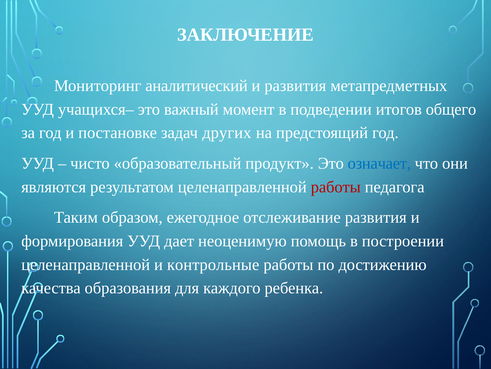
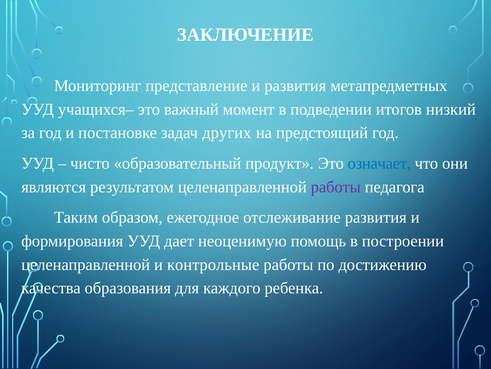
аналитический: аналитический -> представление
общего: общего -> низкий
работы at (336, 187) colour: red -> purple
